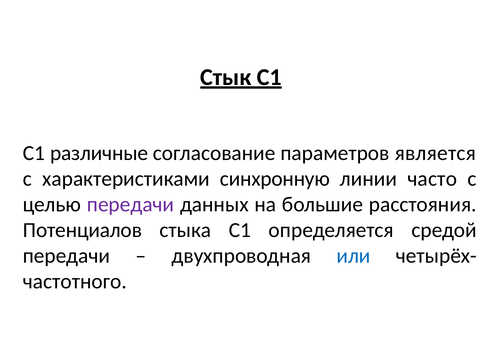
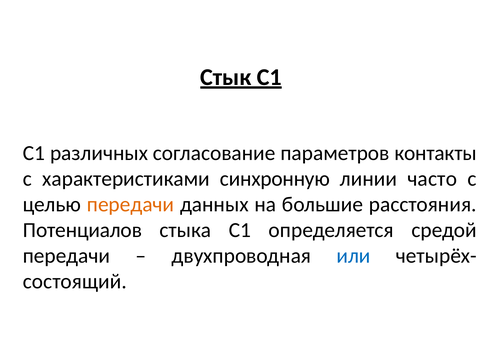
различные: различные -> различных
является: является -> контакты
передачи at (131, 205) colour: purple -> orange
частотного: частотного -> состоящий
